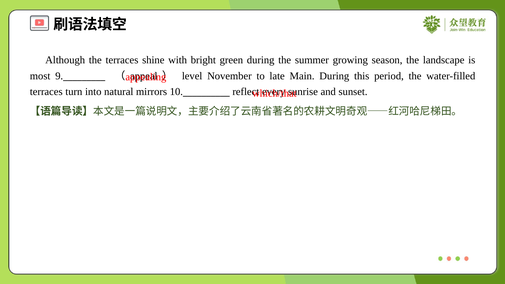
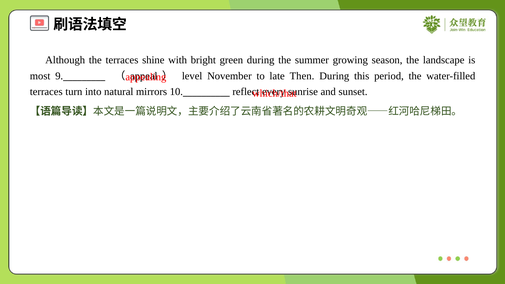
Main: Main -> Then
